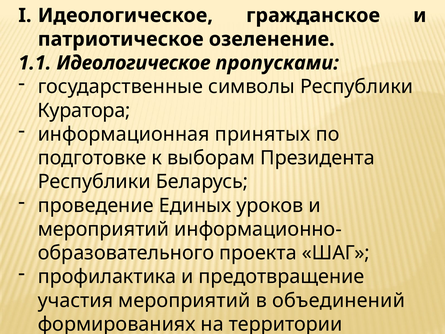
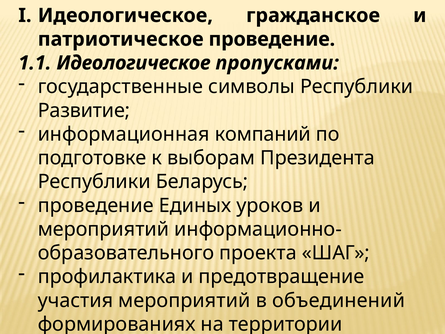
патриотическое озеленение: озеленение -> проведение
Куратора: Куратора -> Развитие
принятых: принятых -> компаний
